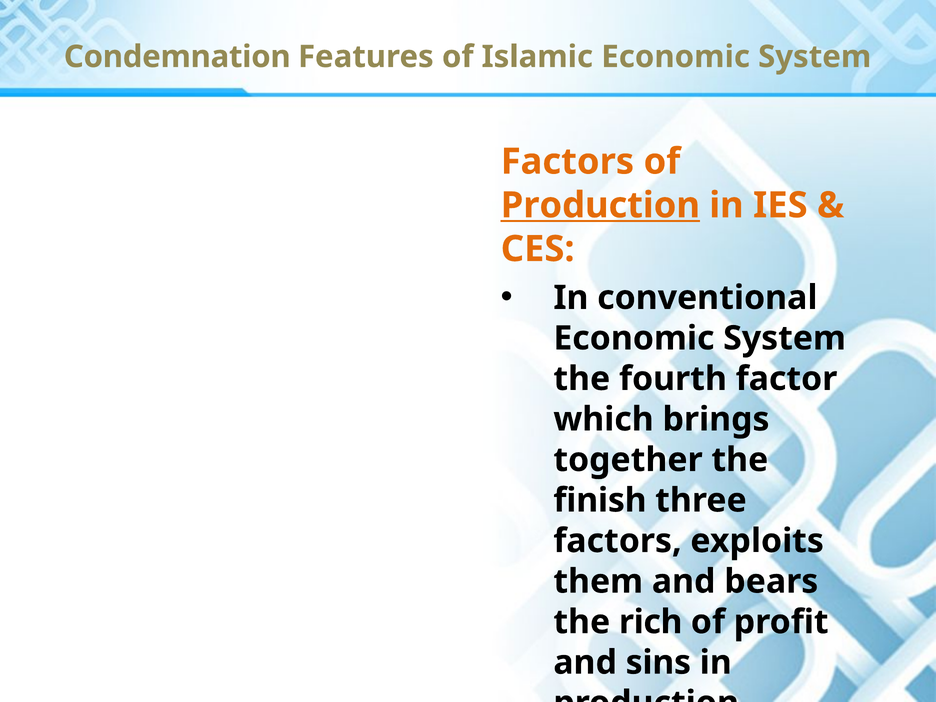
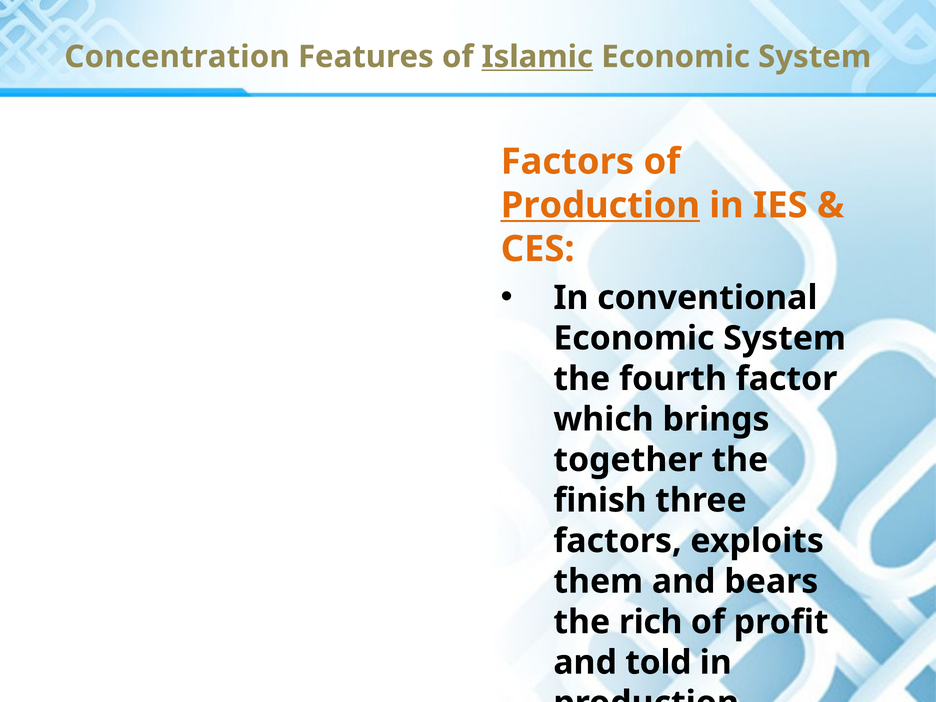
Condemnation: Condemnation -> Concentration
Islamic underline: none -> present
sins: sins -> told
